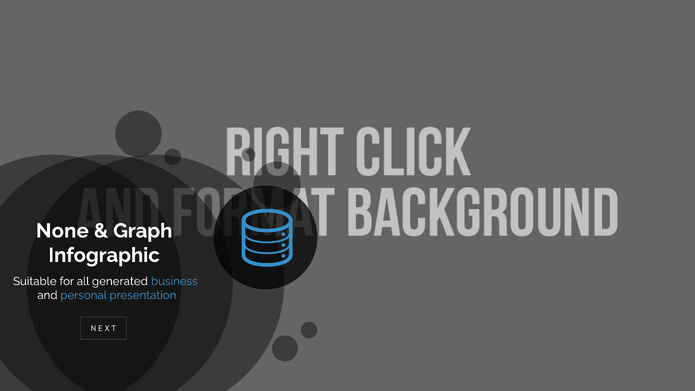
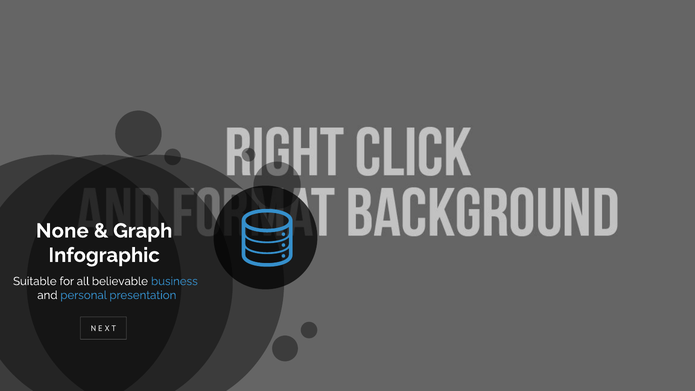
generated: generated -> believable
